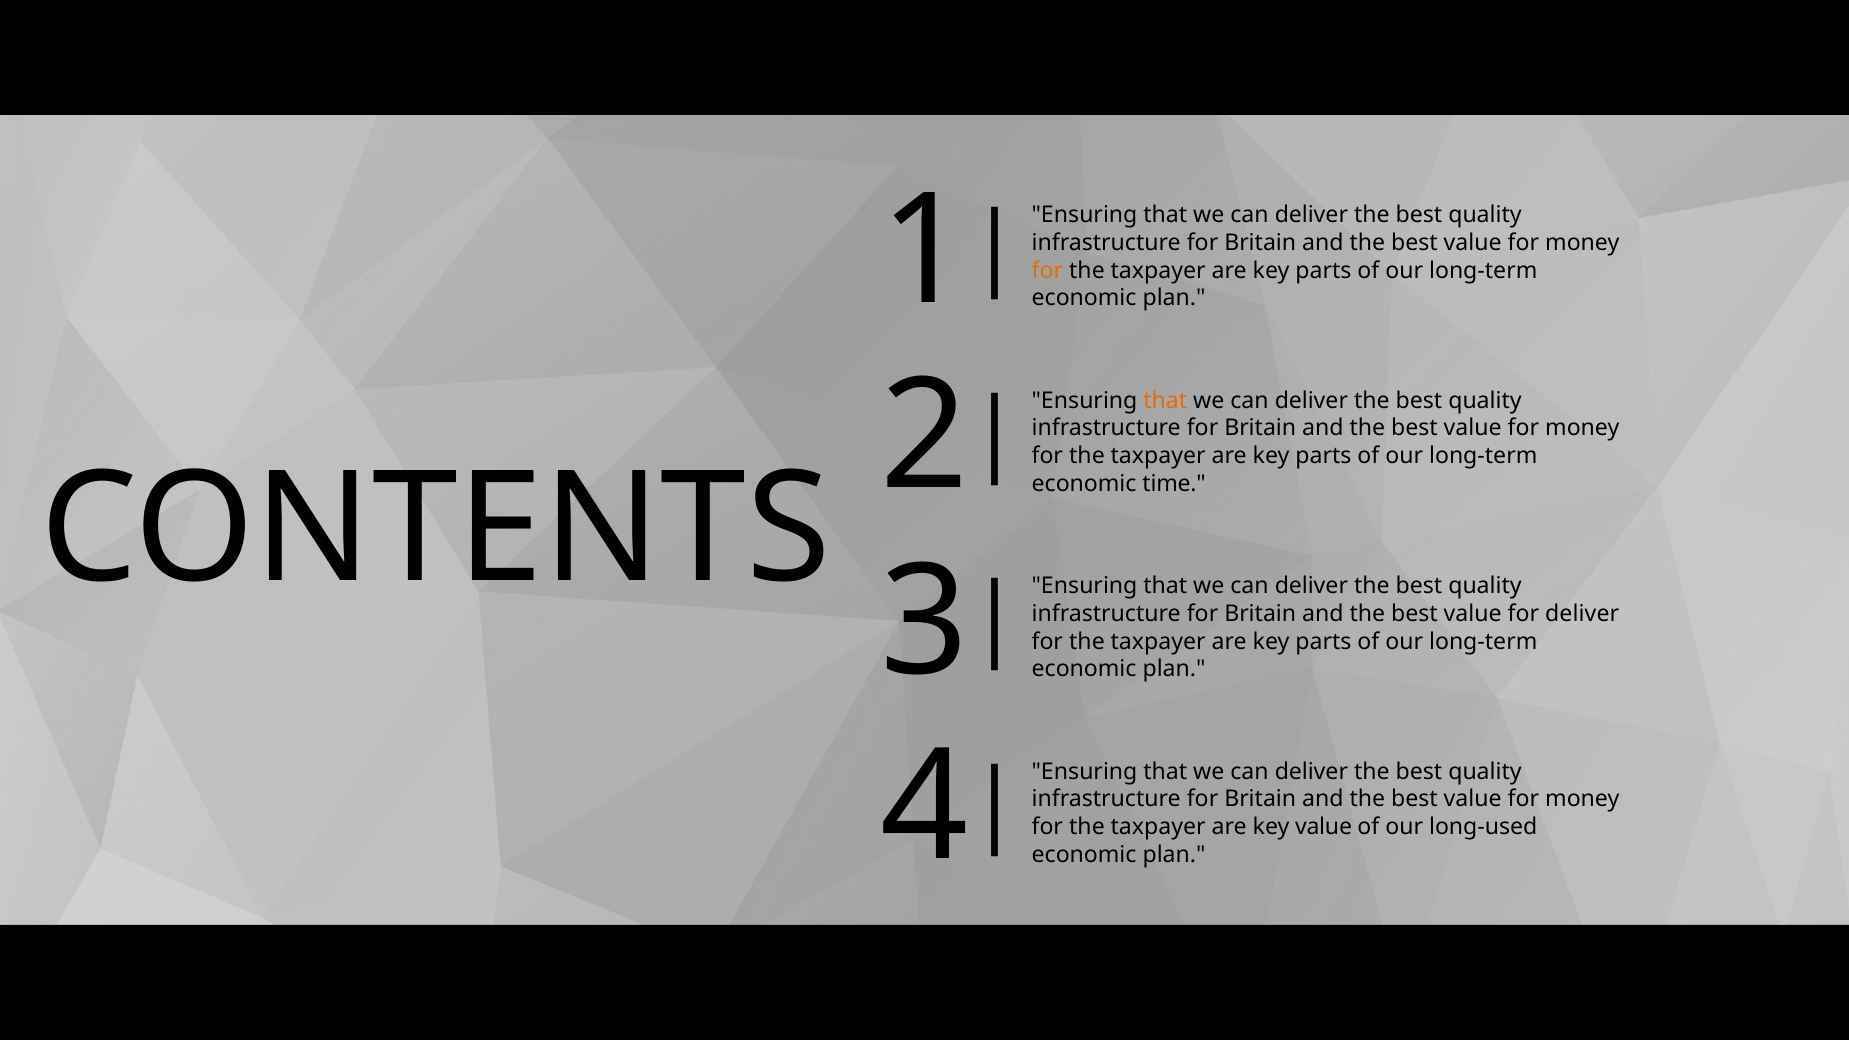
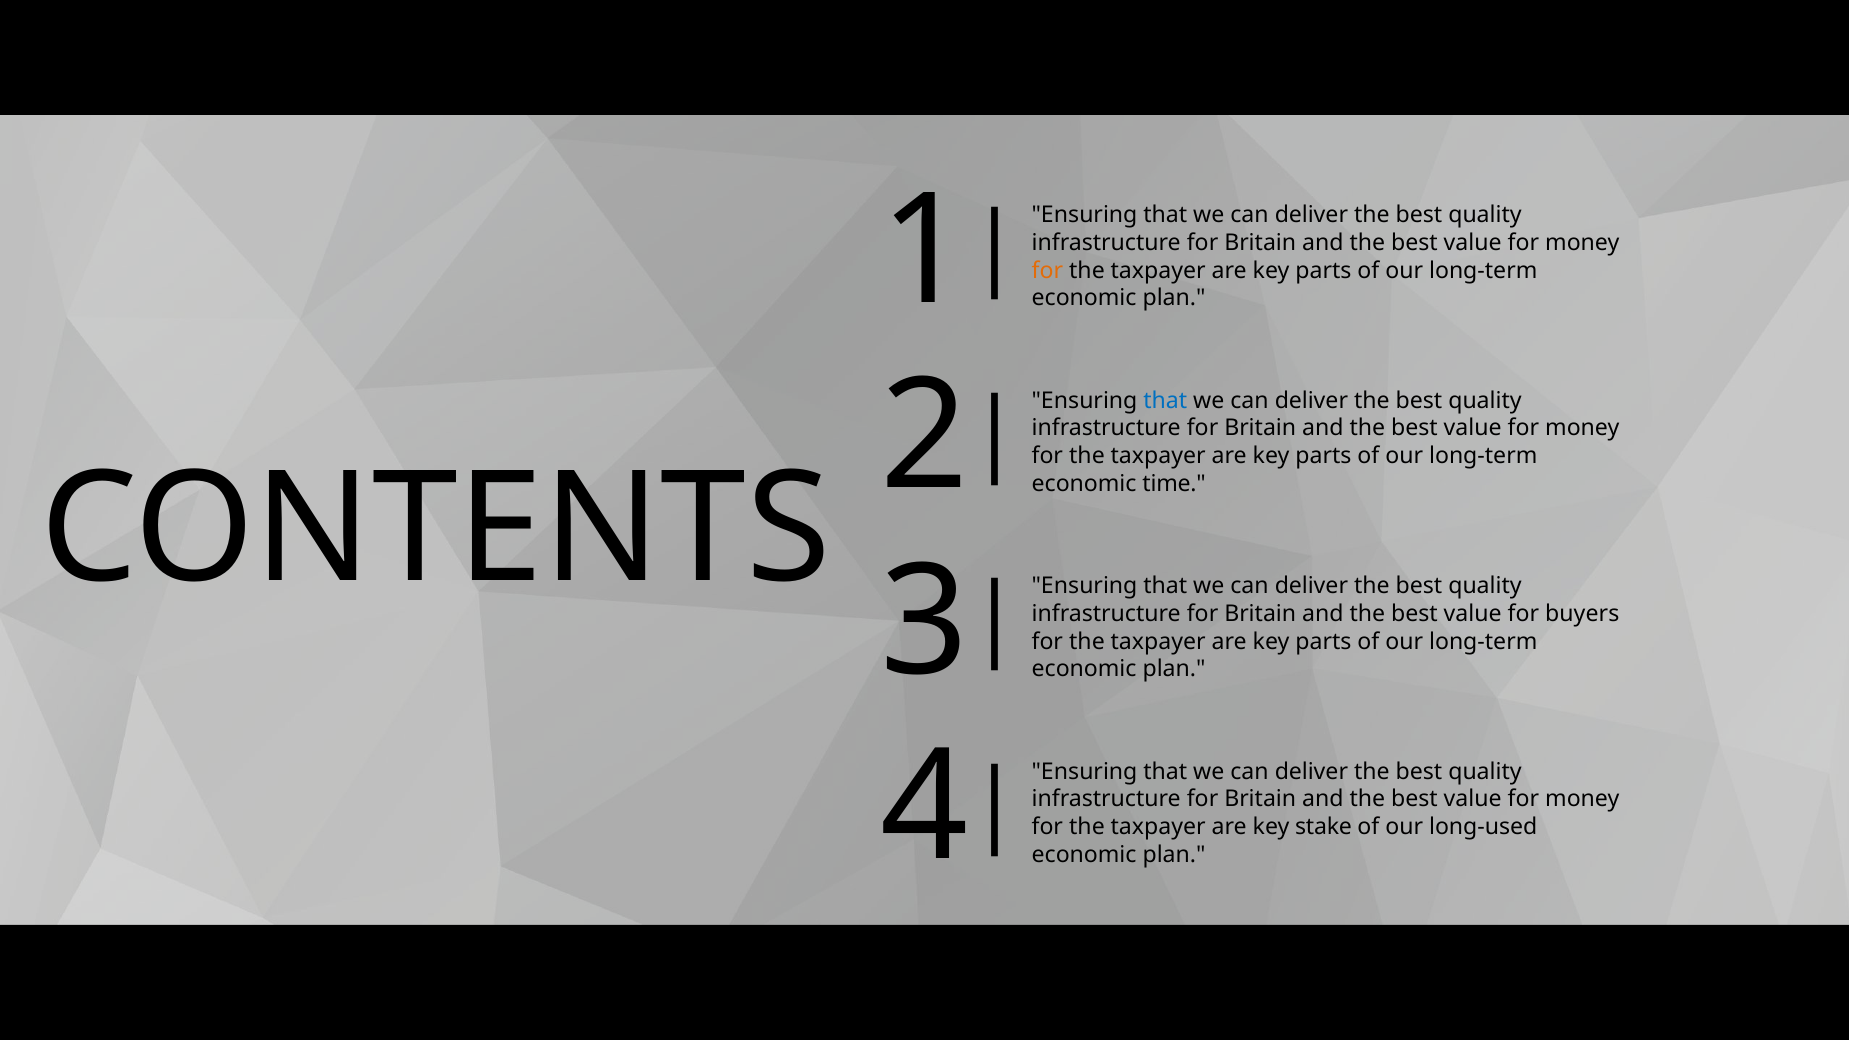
that at (1165, 401) colour: orange -> blue
for deliver: deliver -> buyers
key value: value -> stake
